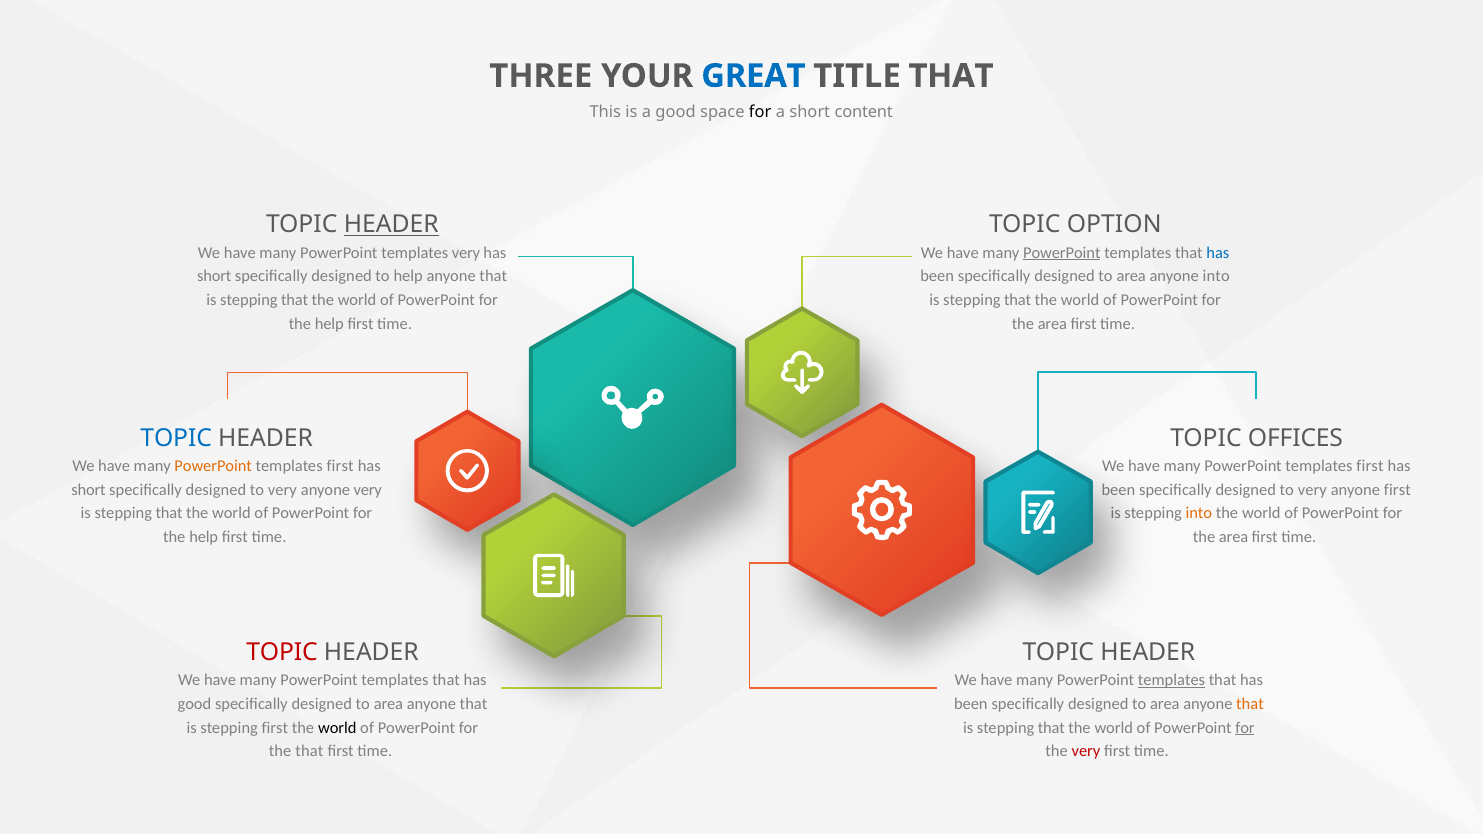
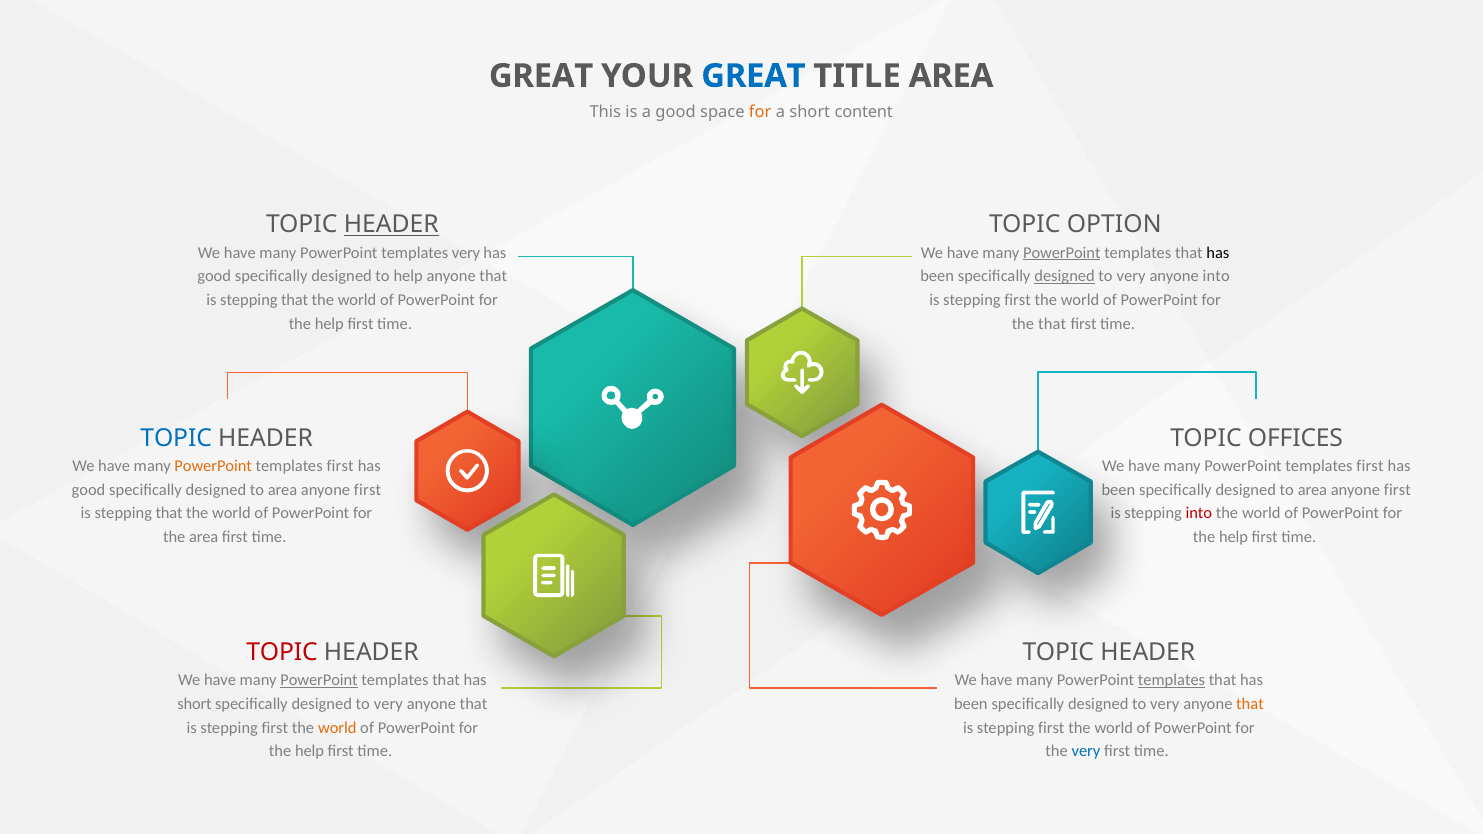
THREE at (541, 76): THREE -> GREAT
TITLE THAT: THAT -> AREA
for at (760, 112) colour: black -> orange
has at (1218, 253) colour: blue -> black
short at (214, 277): short -> good
designed at (1065, 277) underline: none -> present
area at (1131, 277): area -> very
that at (1018, 300): that -> first
area at (1052, 324): area -> that
short at (89, 490): short -> good
very at (282, 490): very -> area
very at (368, 490): very -> first
very at (1312, 490): very -> area
into at (1199, 513) colour: orange -> red
help at (204, 537): help -> area
area at (1234, 537): area -> help
PowerPoint at (319, 680) underline: none -> present
good at (194, 704): good -> short
area at (388, 704): area -> very
area at (1165, 704): area -> very
world at (337, 728) colour: black -> orange
that at (1051, 728): that -> first
for at (1245, 728) underline: present -> none
that at (309, 751): that -> help
very at (1086, 751) colour: red -> blue
